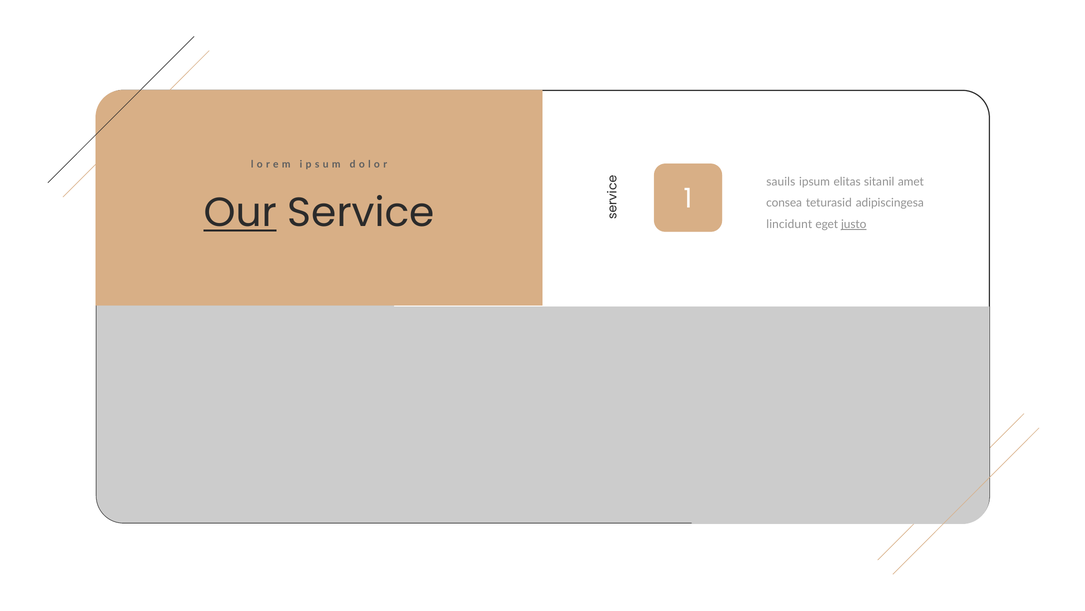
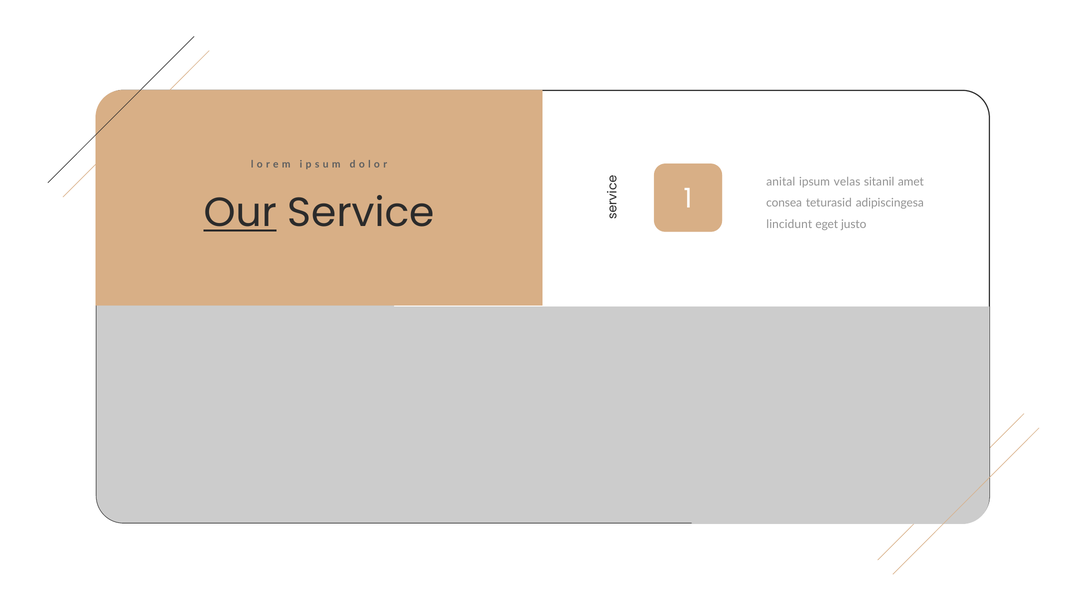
sauils: sauils -> anital
elitas: elitas -> velas
justo underline: present -> none
